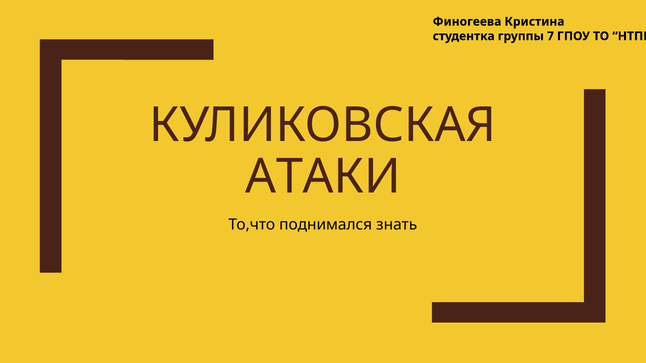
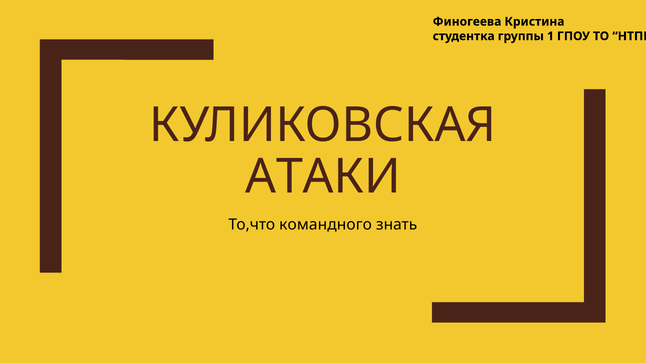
7: 7 -> 1
поднимался: поднимался -> командного
